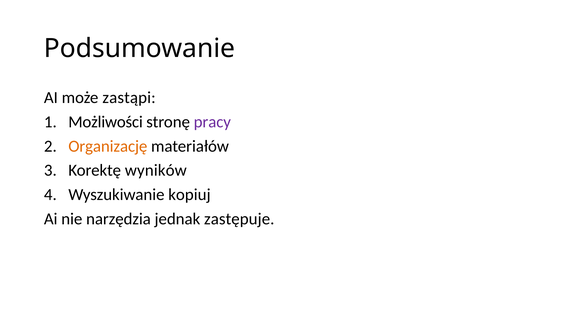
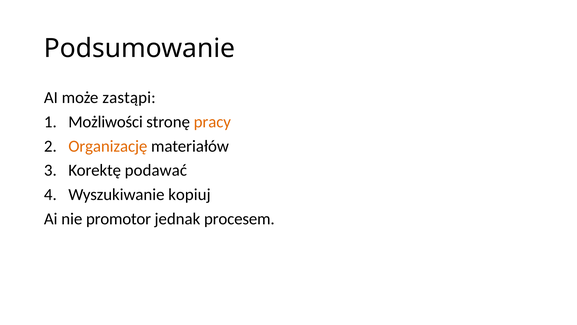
pracy colour: purple -> orange
wyników: wyników -> podawać
narzędzia: narzędzia -> promotor
zastępuje: zastępuje -> procesem
